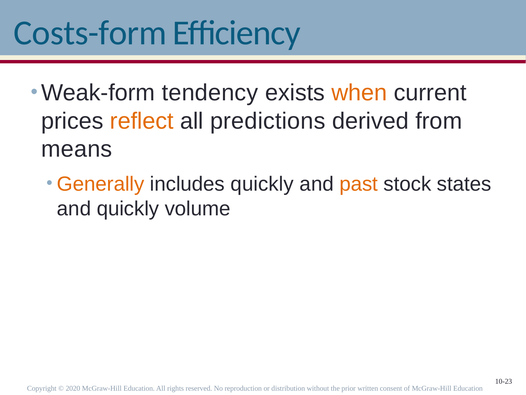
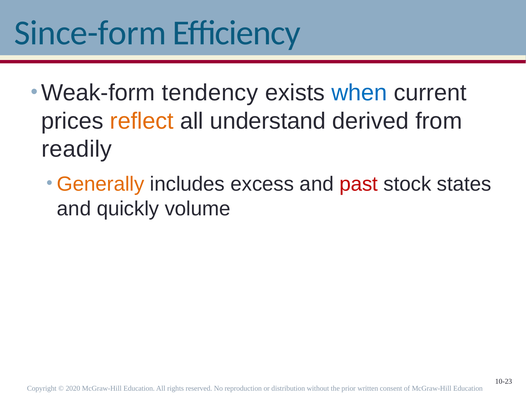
Costs-form: Costs-form -> Since-form
when colour: orange -> blue
predictions: predictions -> understand
means: means -> readily
includes quickly: quickly -> excess
past colour: orange -> red
